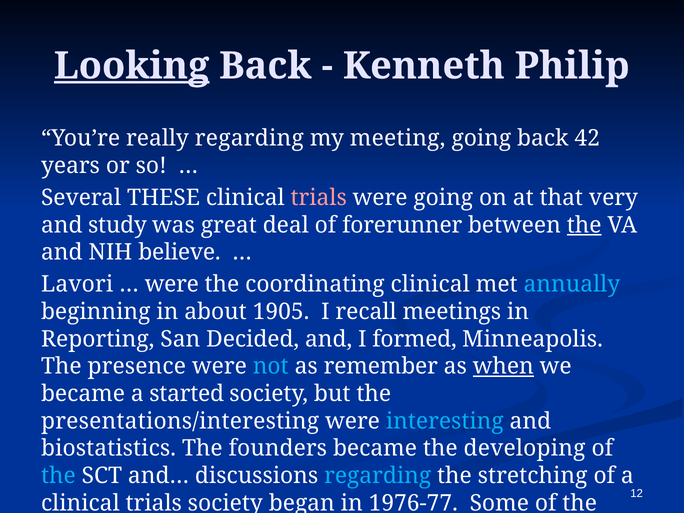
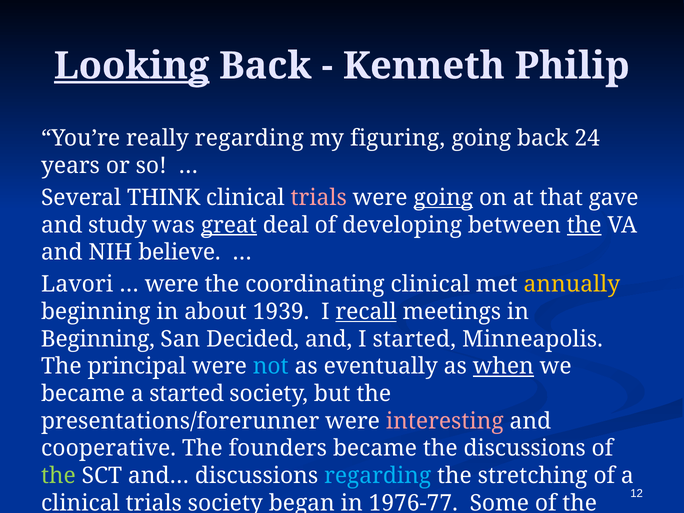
meeting: meeting -> figuring
42: 42 -> 24
THESE: THESE -> THINK
going at (443, 198) underline: none -> present
very: very -> gave
great underline: none -> present
forerunner: forerunner -> developing
annually colour: light blue -> yellow
1905: 1905 -> 1939
recall underline: none -> present
Reporting at (98, 339): Reporting -> Beginning
I formed: formed -> started
presence: presence -> principal
as remember: remember -> eventually
presentations/interesting: presentations/interesting -> presentations/forerunner
interesting colour: light blue -> pink
biostatistics: biostatistics -> cooperative
the developing: developing -> discussions
the at (58, 476) colour: light blue -> light green
